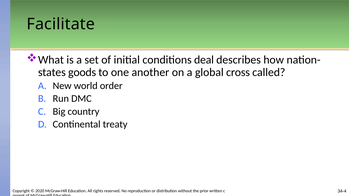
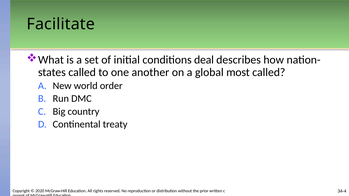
goods at (82, 72): goods -> called
cross: cross -> most
